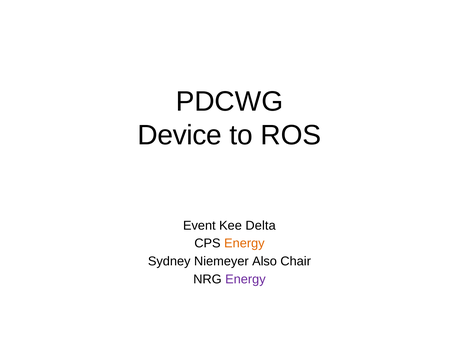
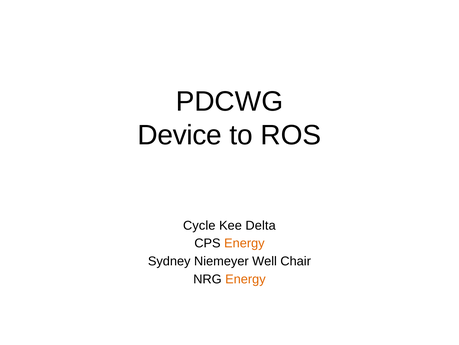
Event: Event -> Cycle
Also: Also -> Well
Energy at (245, 279) colour: purple -> orange
